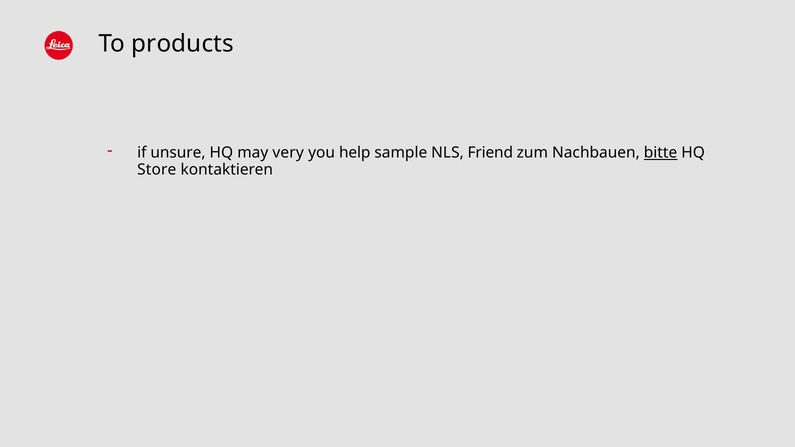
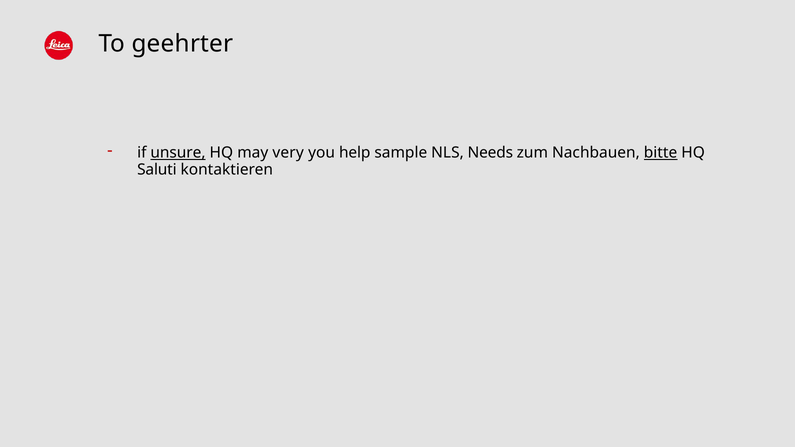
products: products -> geehrter
unsure underline: none -> present
Friend: Friend -> Needs
Store: Store -> Saluti
